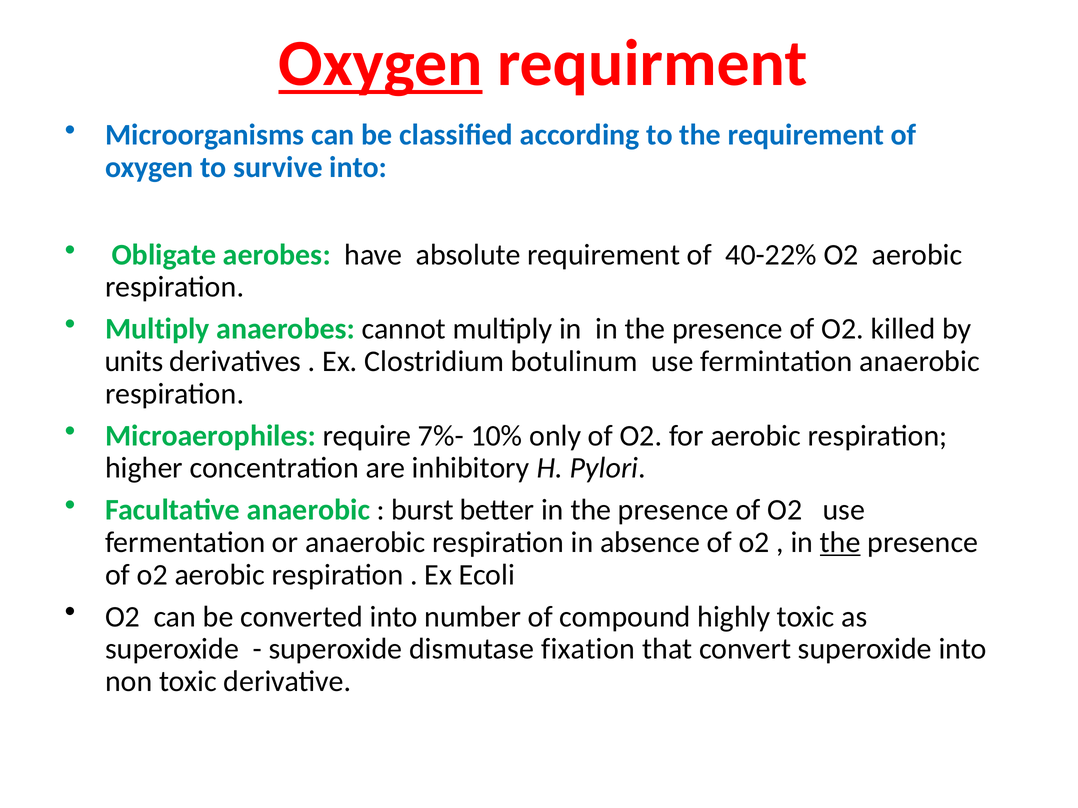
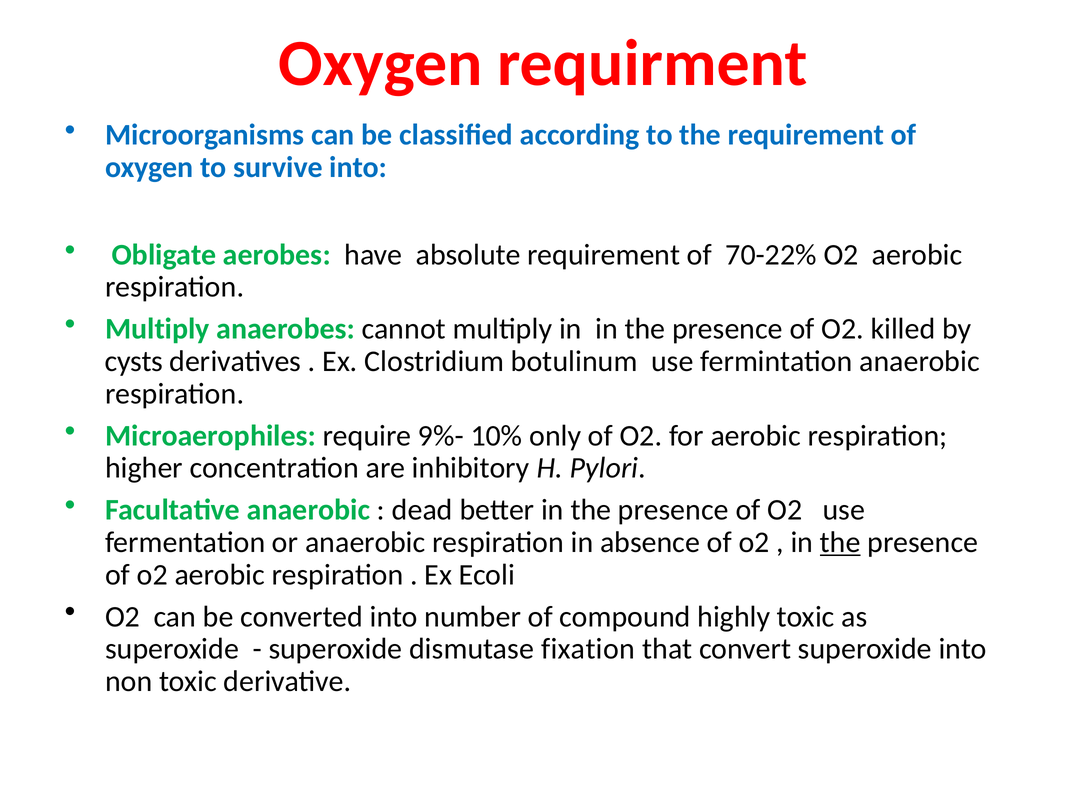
Oxygen at (381, 64) underline: present -> none
40-22%: 40-22% -> 70-22%
units: units -> cysts
7%-: 7%- -> 9%-
burst: burst -> dead
